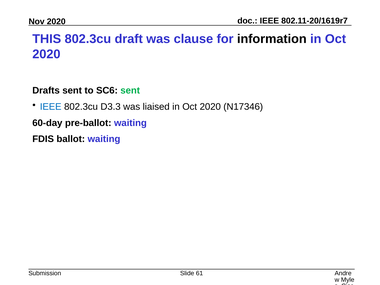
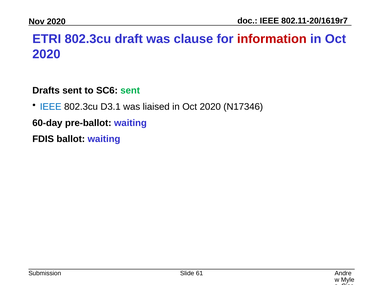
THIS: THIS -> ETRI
information colour: black -> red
D3.3: D3.3 -> D3.1
